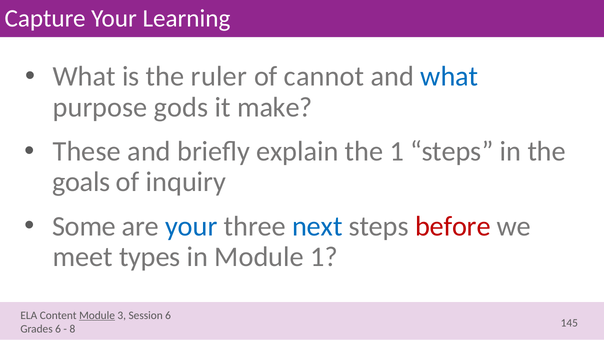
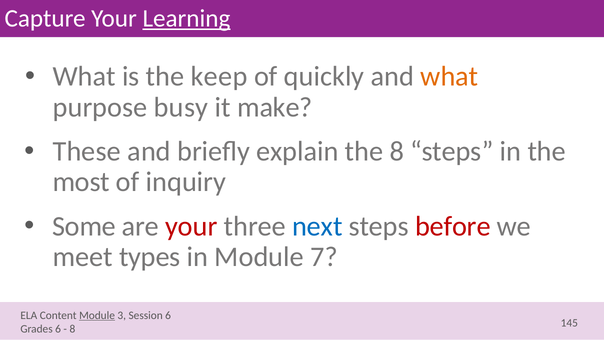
Learning underline: none -> present
ruler: ruler -> keep
cannot: cannot -> quickly
what at (449, 77) colour: blue -> orange
gods: gods -> busy
the 1: 1 -> 8
goals: goals -> most
your at (191, 226) colour: blue -> red
Module 1: 1 -> 7
